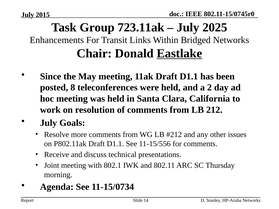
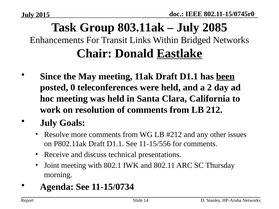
723.11ak: 723.11ak -> 803.11ak
2025: 2025 -> 2085
been underline: none -> present
8: 8 -> 0
